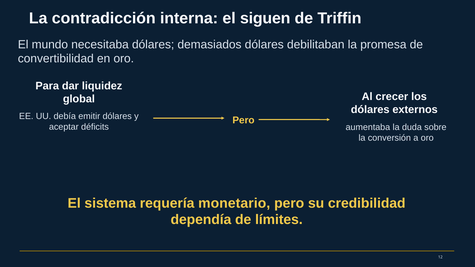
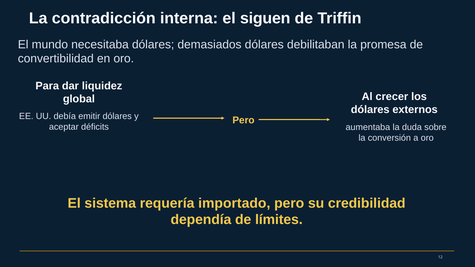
monetario: monetario -> importado
